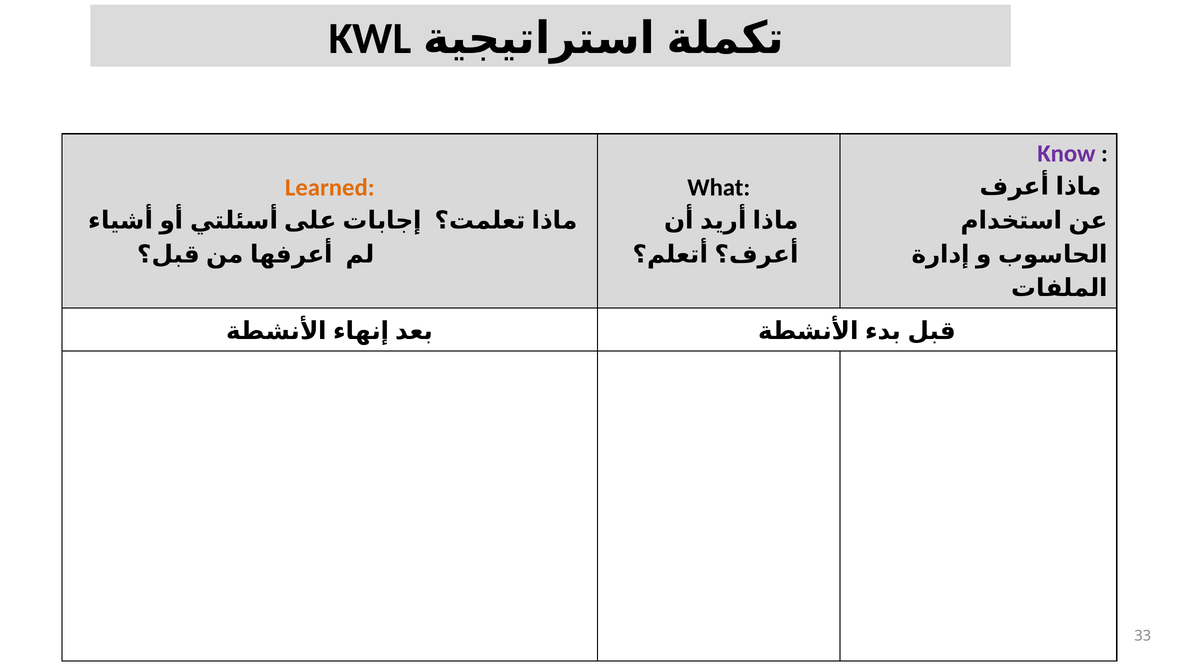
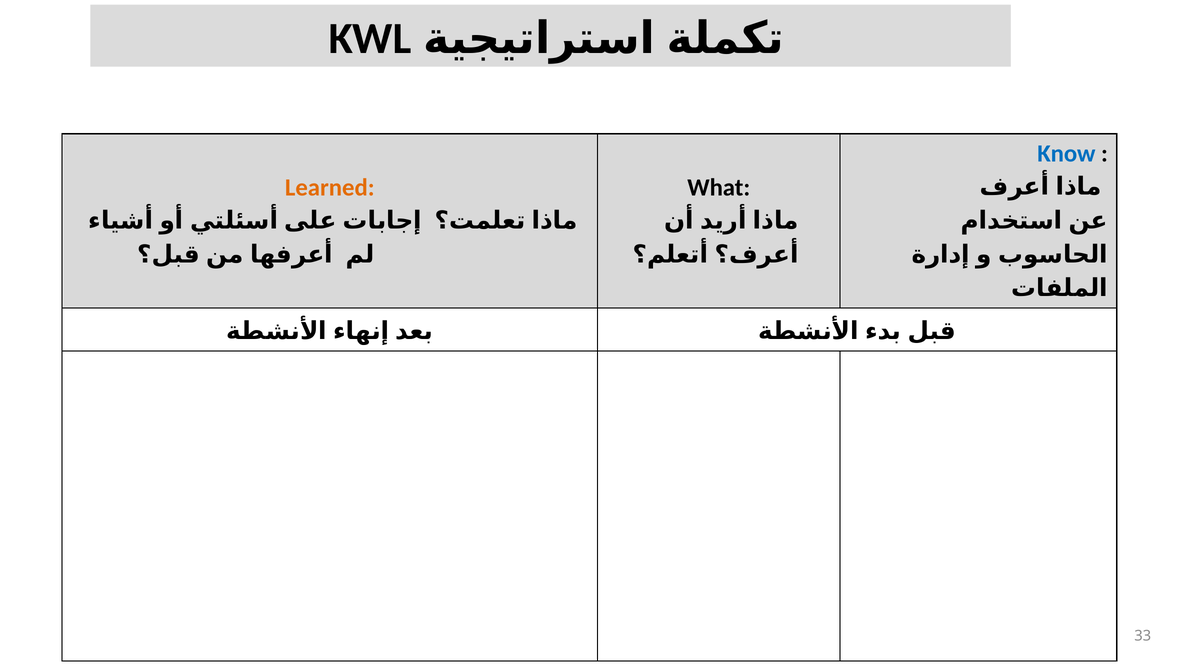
Know colour: purple -> blue
